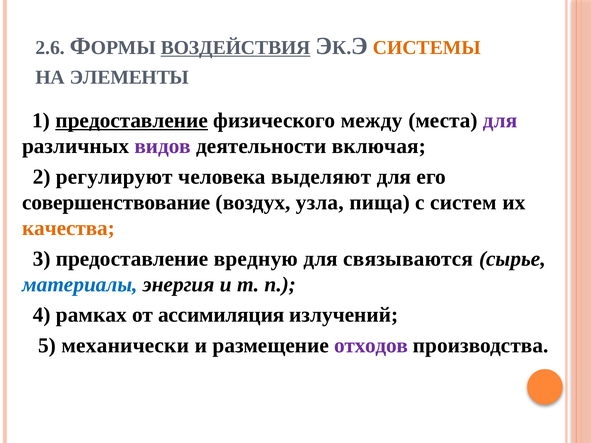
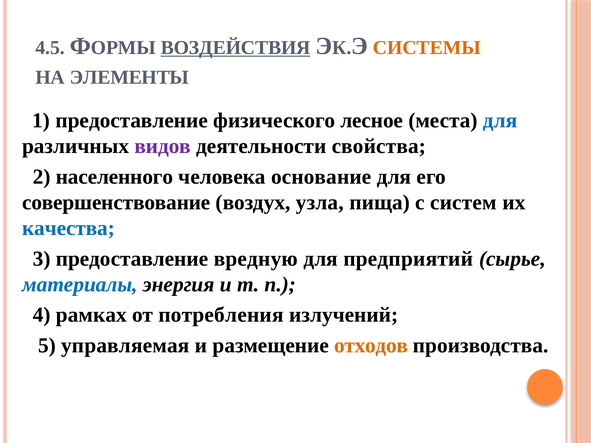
2.6: 2.6 -> 4.5
предоставление at (132, 121) underline: present -> none
между: между -> лесное
для at (500, 121) colour: purple -> blue
включая: включая -> свойства
регулируют: регулируют -> населенного
выделяют: выделяют -> основание
качества colour: orange -> blue
связываются: связываются -> предприятий
ассимиляция: ассимиляция -> потребления
механически: механически -> управляемая
отходов colour: purple -> orange
